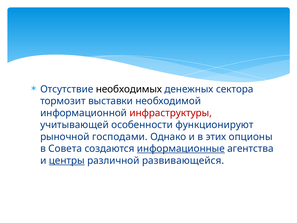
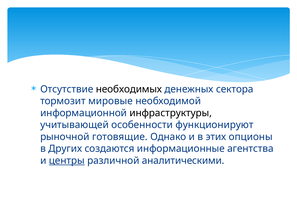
выставки: выставки -> мировые
инфраструктуры colour: red -> black
господами: господами -> готовящие
Совета: Совета -> Других
информационные underline: present -> none
развивающейся: развивающейся -> аналитическими
